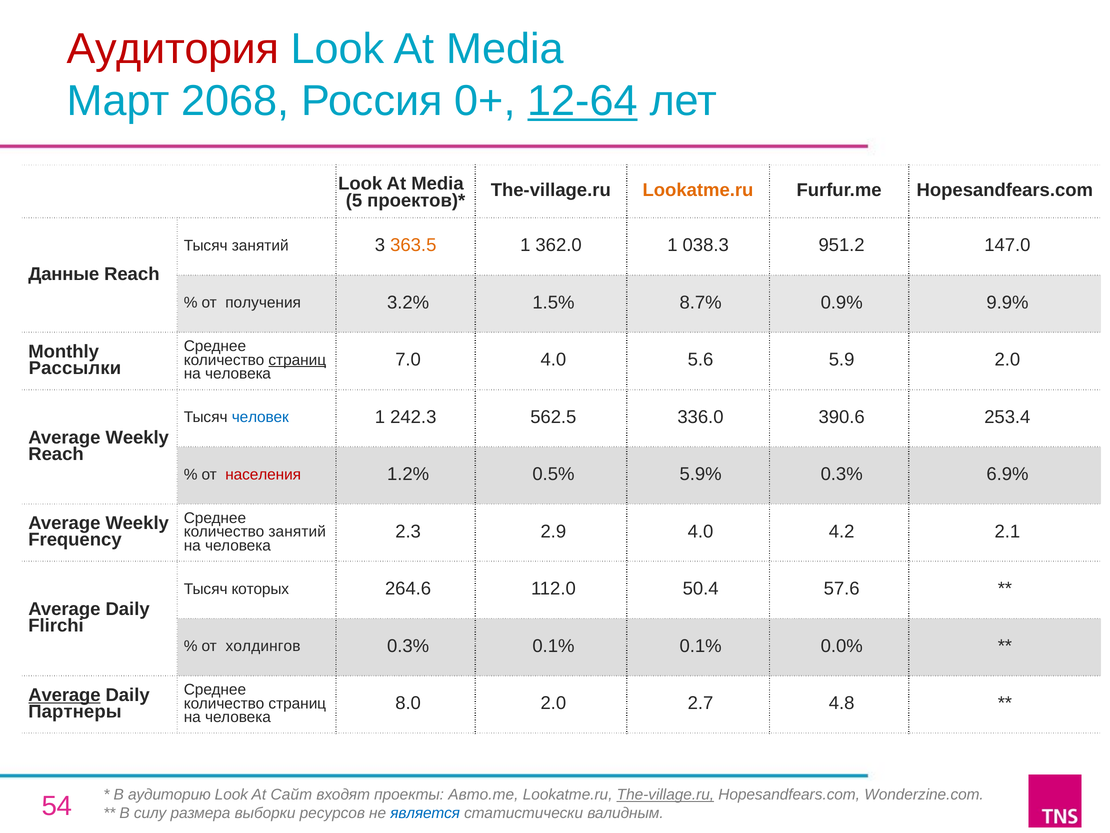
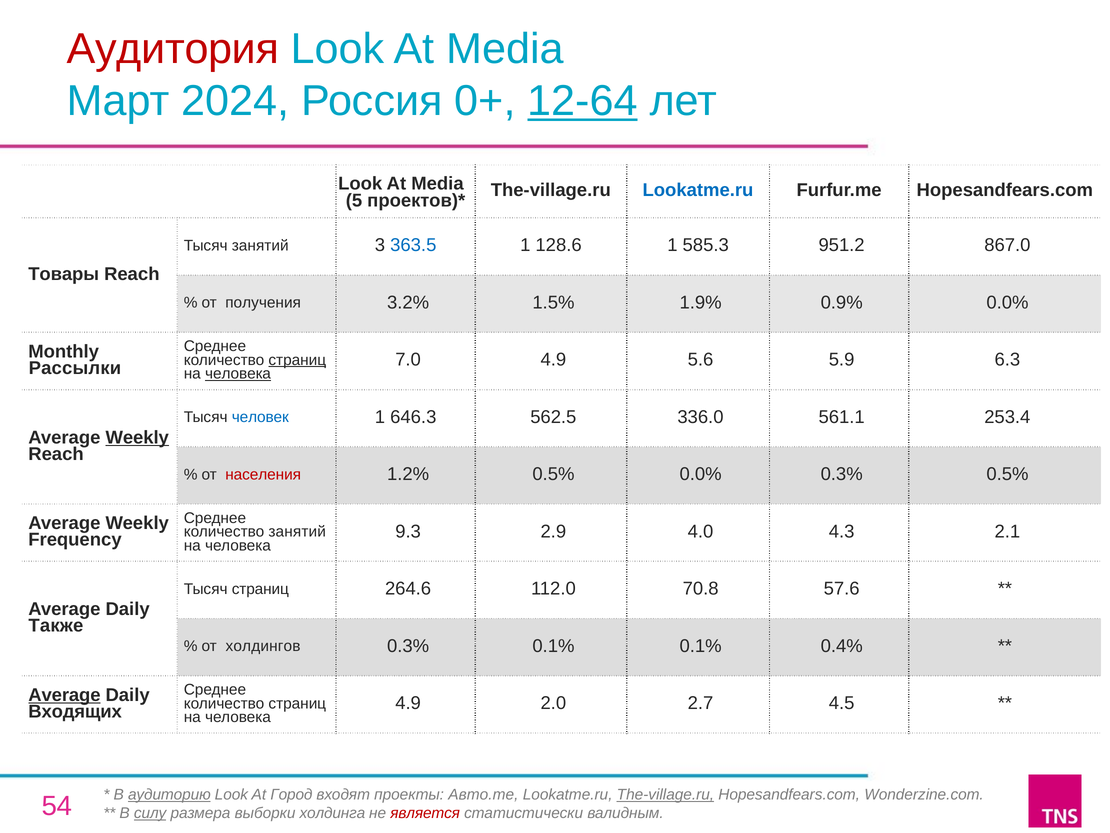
2068: 2068 -> 2024
Lookatme.ru at (698, 190) colour: orange -> blue
363.5 colour: orange -> blue
362.0: 362.0 -> 128.6
038.3: 038.3 -> 585.3
147.0: 147.0 -> 867.0
Данные: Данные -> Товары
8.7%: 8.7% -> 1.9%
0.9% 9.9%: 9.9% -> 0.0%
7.0 4.0: 4.0 -> 4.9
5.9 2.0: 2.0 -> 6.3
человека at (238, 374) underline: none -> present
242.3: 242.3 -> 646.3
390.6: 390.6 -> 561.1
Weekly at (137, 437) underline: none -> present
0.5% 5.9%: 5.9% -> 0.0%
0.3% 6.9%: 6.9% -> 0.5%
2.3: 2.3 -> 9.3
4.2: 4.2 -> 4.3
Тысяч которых: которых -> страниц
50.4: 50.4 -> 70.8
Flirchi: Flirchi -> Также
0.0%: 0.0% -> 0.4%
8.0 at (408, 703): 8.0 -> 4.9
4.8: 4.8 -> 4.5
Партнеры: Партнеры -> Входящих
аудиторию underline: none -> present
Сайт: Сайт -> Город
силу underline: none -> present
ресурсов: ресурсов -> холдинга
является colour: blue -> red
